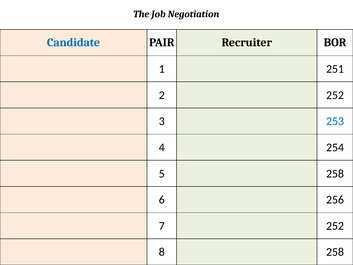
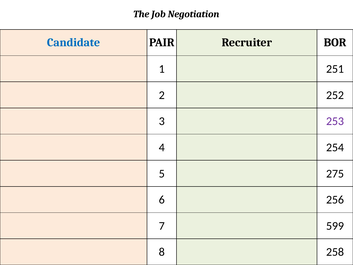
253 colour: blue -> purple
5 258: 258 -> 275
7 252: 252 -> 599
